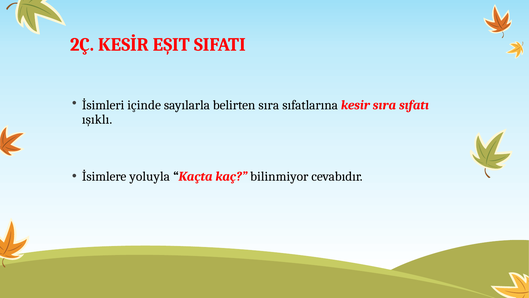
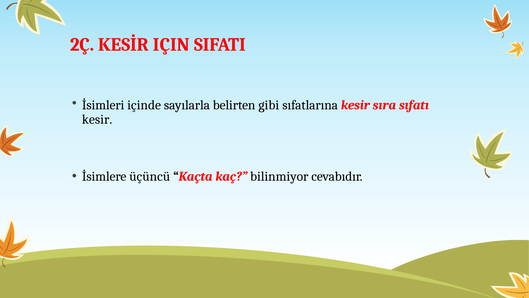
EŞIT: EŞIT -> IÇIN
belirten sıra: sıra -> gibi
ışıklı at (97, 119): ışıklı -> kesir
yoluyla: yoluyla -> üçüncü
